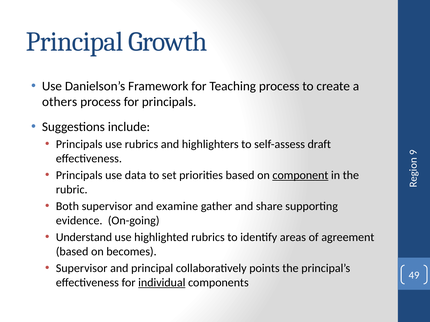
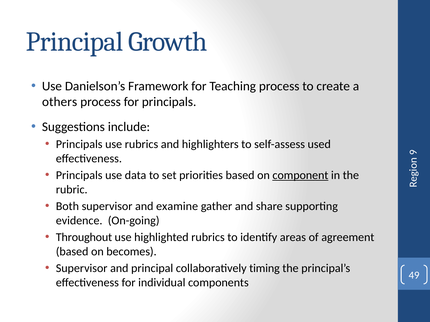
draft: draft -> used
Understand: Understand -> Throughout
points: points -> timing
individual underline: present -> none
